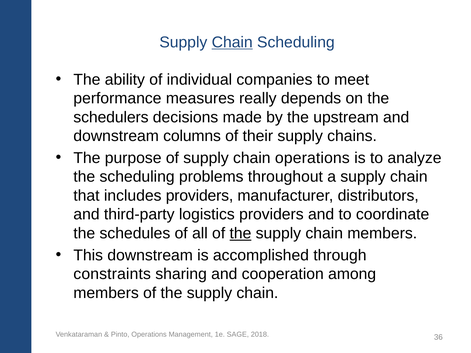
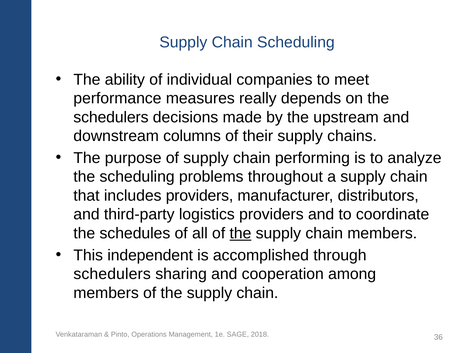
Chain at (232, 42) underline: present -> none
chain operations: operations -> performing
This downstream: downstream -> independent
constraints at (112, 274): constraints -> schedulers
